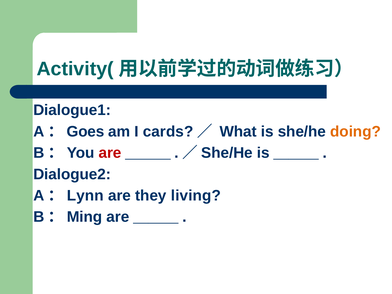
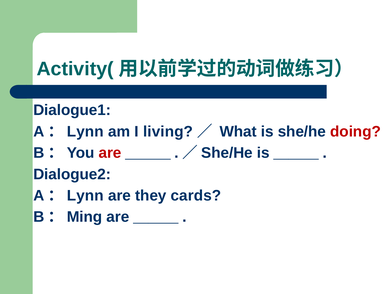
Goes at (85, 132): Goes -> Lynn
cards: cards -> living
doing colour: orange -> red
living: living -> cards
